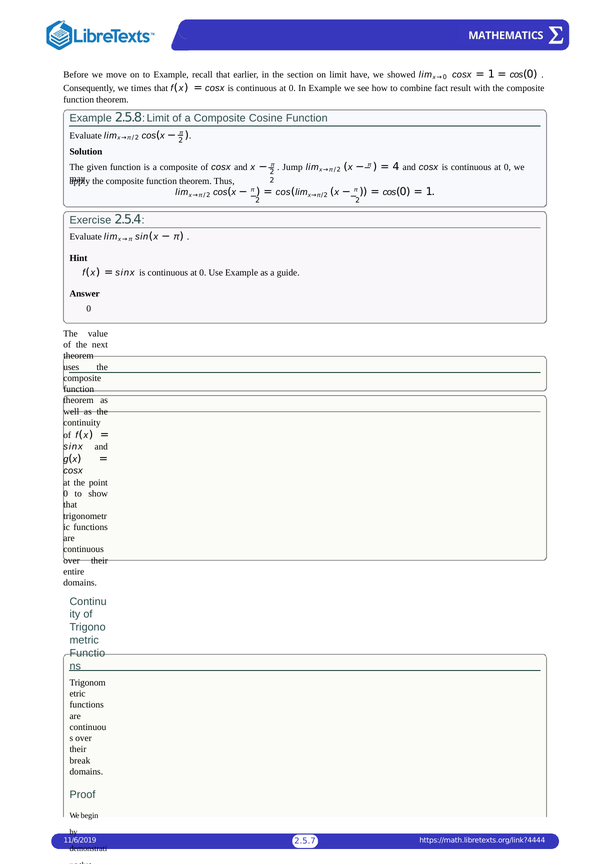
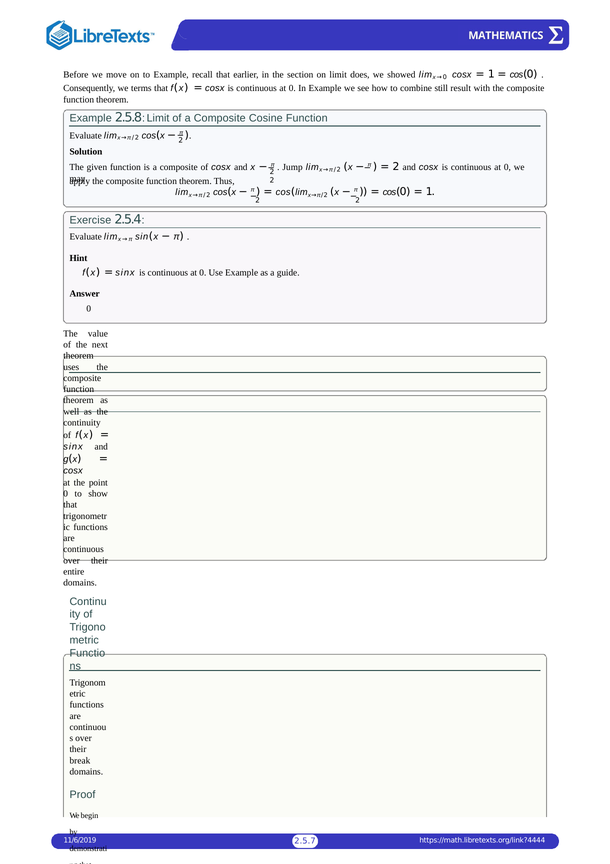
have: have -> does
we times: times -> terms
fact: fact -> still
4 at (396, 167): 4 -> 2
